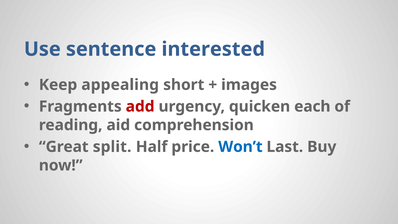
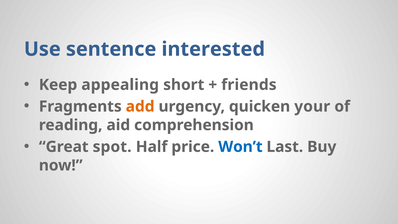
images: images -> friends
add colour: red -> orange
each: each -> your
split: split -> spot
